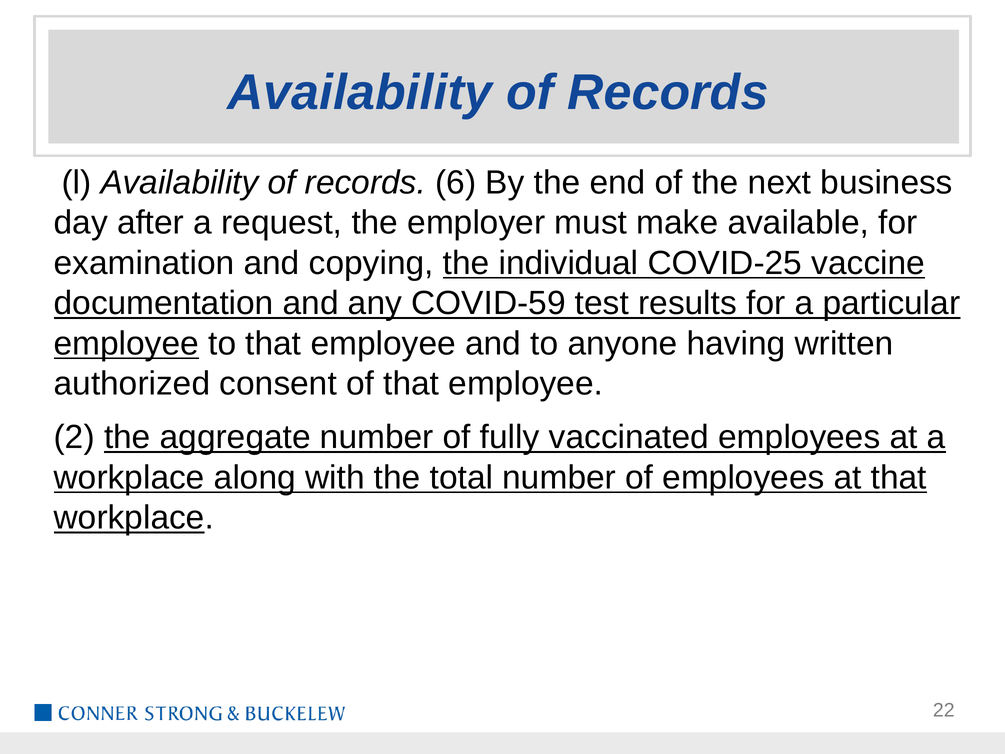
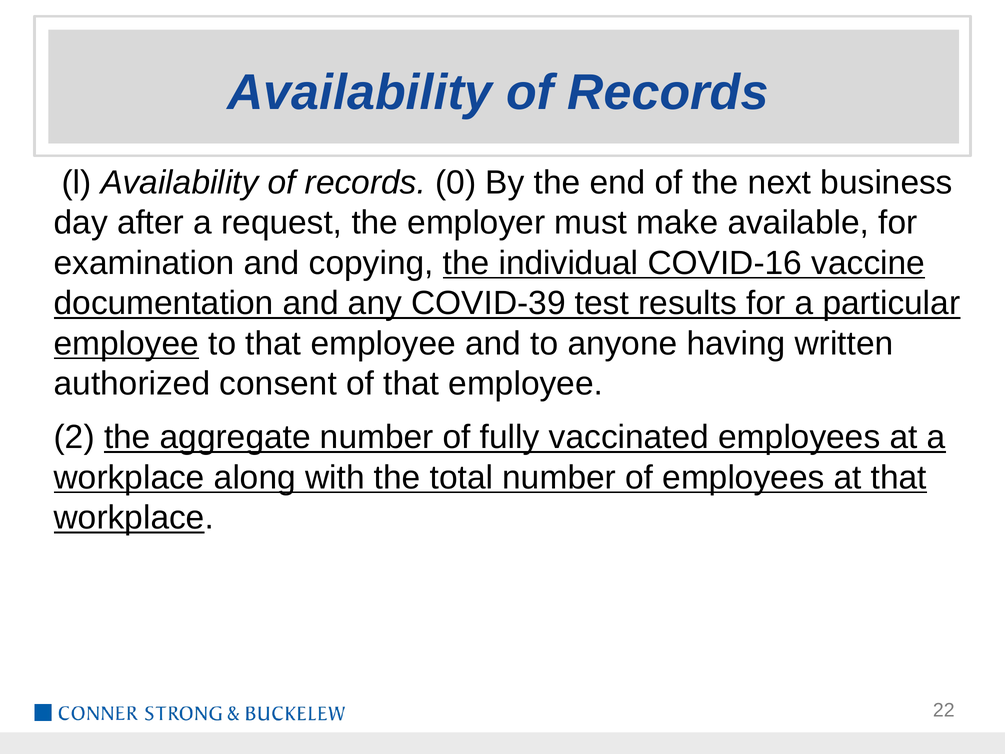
6: 6 -> 0
COVID-25: COVID-25 -> COVID-16
COVID-59: COVID-59 -> COVID-39
